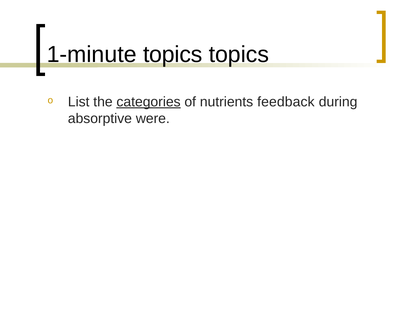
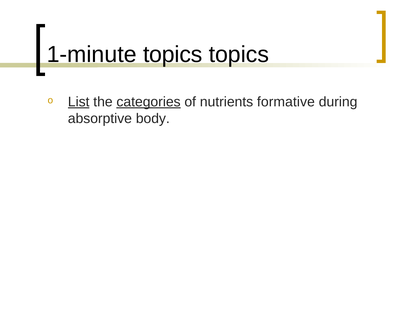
List underline: none -> present
feedback: feedback -> formative
were: were -> body
